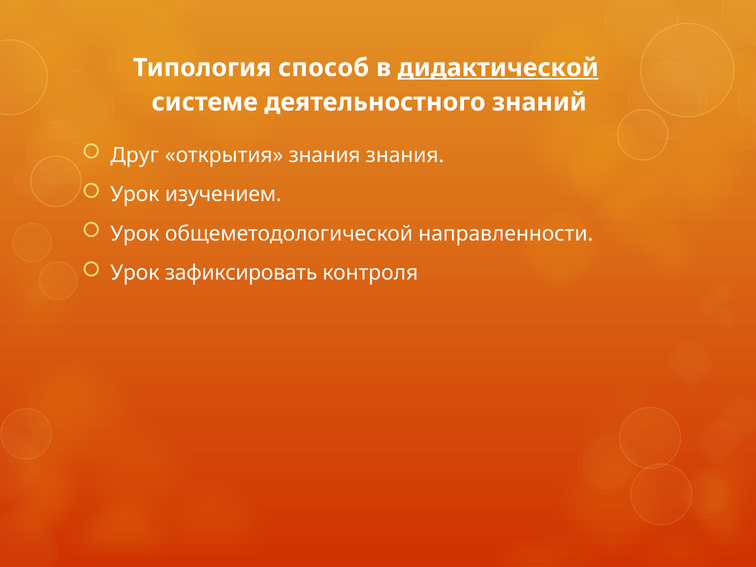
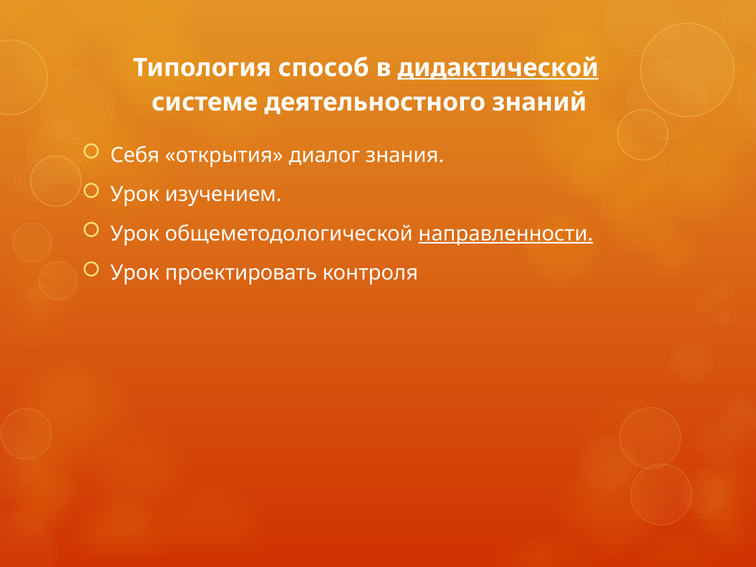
Друг: Друг -> Себя
открытия знания: знания -> диалог
направленности underline: none -> present
зафиксировать: зафиксировать -> проектировать
